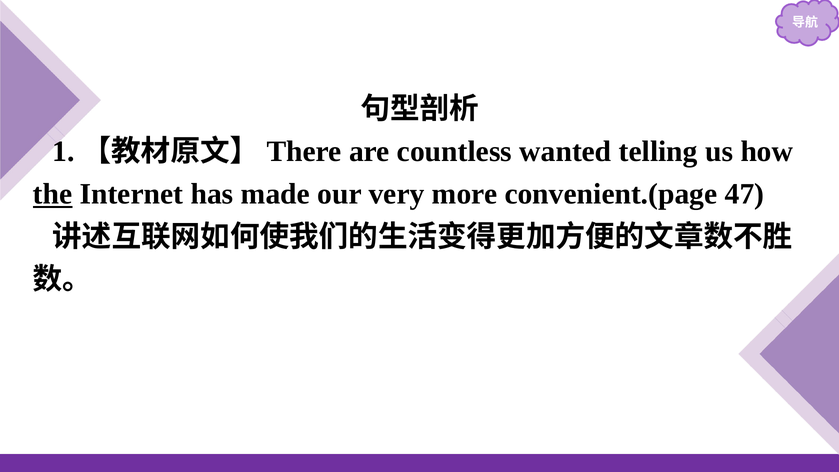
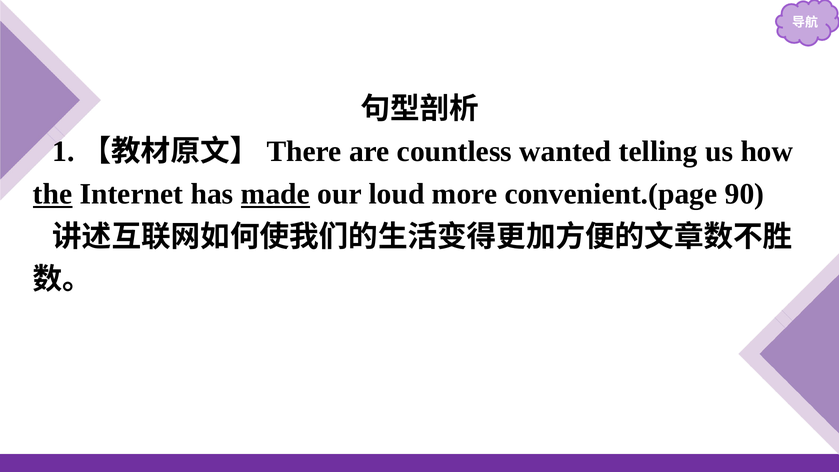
made underline: none -> present
very: very -> loud
47: 47 -> 90
